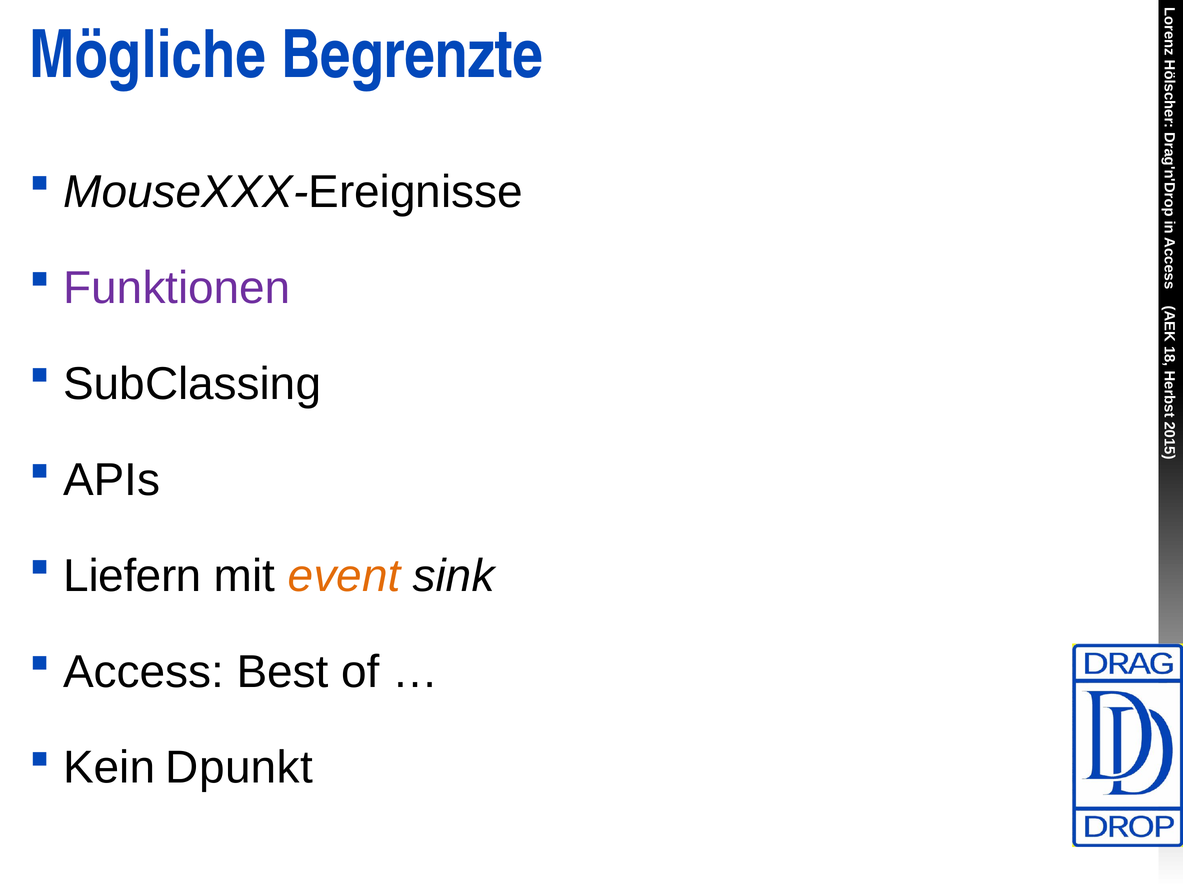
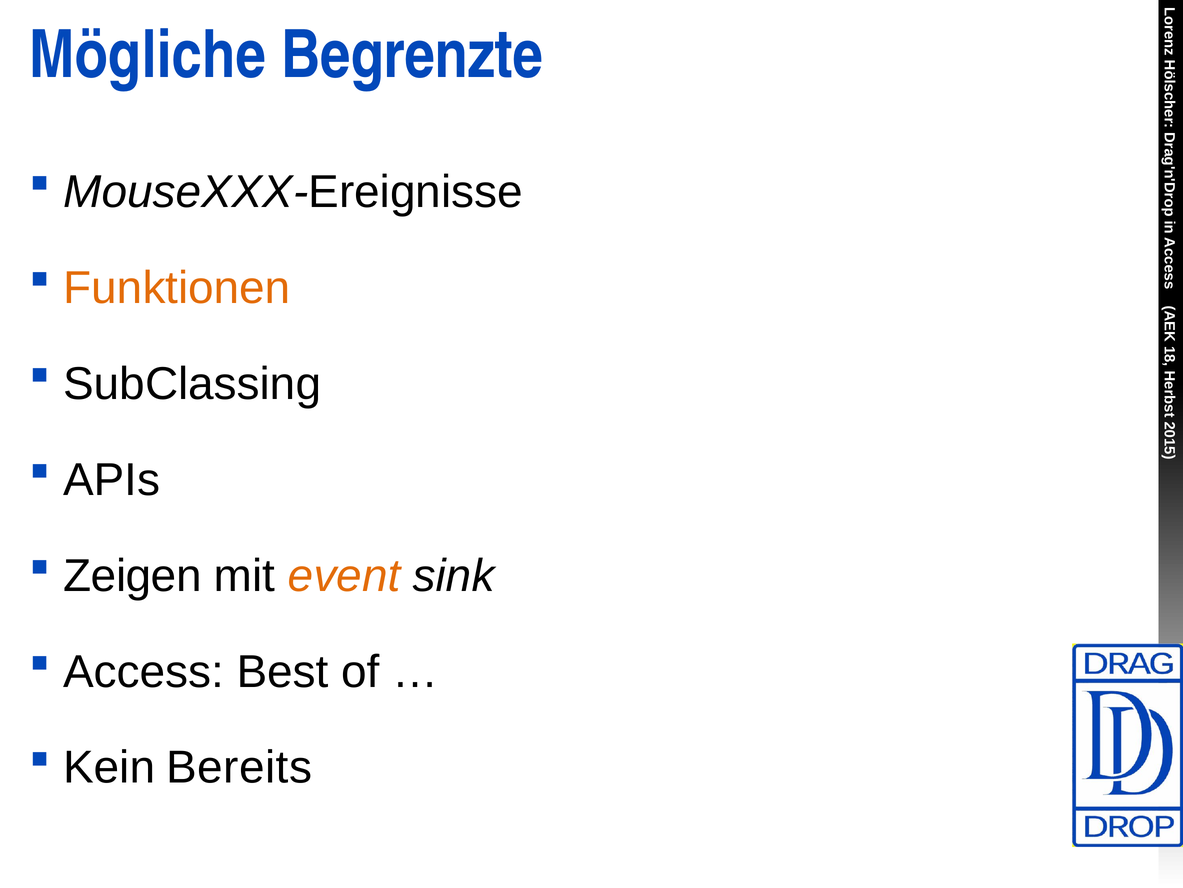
Funktionen colour: purple -> orange
Liefern: Liefern -> Zeigen
Dpunkt: Dpunkt -> Bereits
